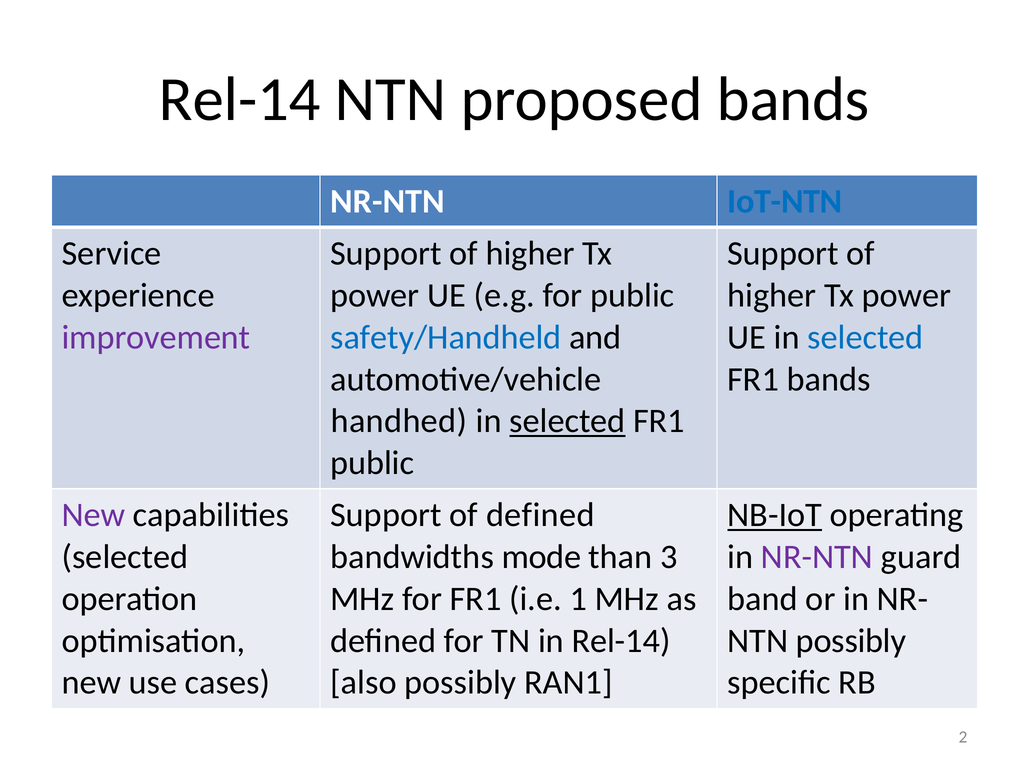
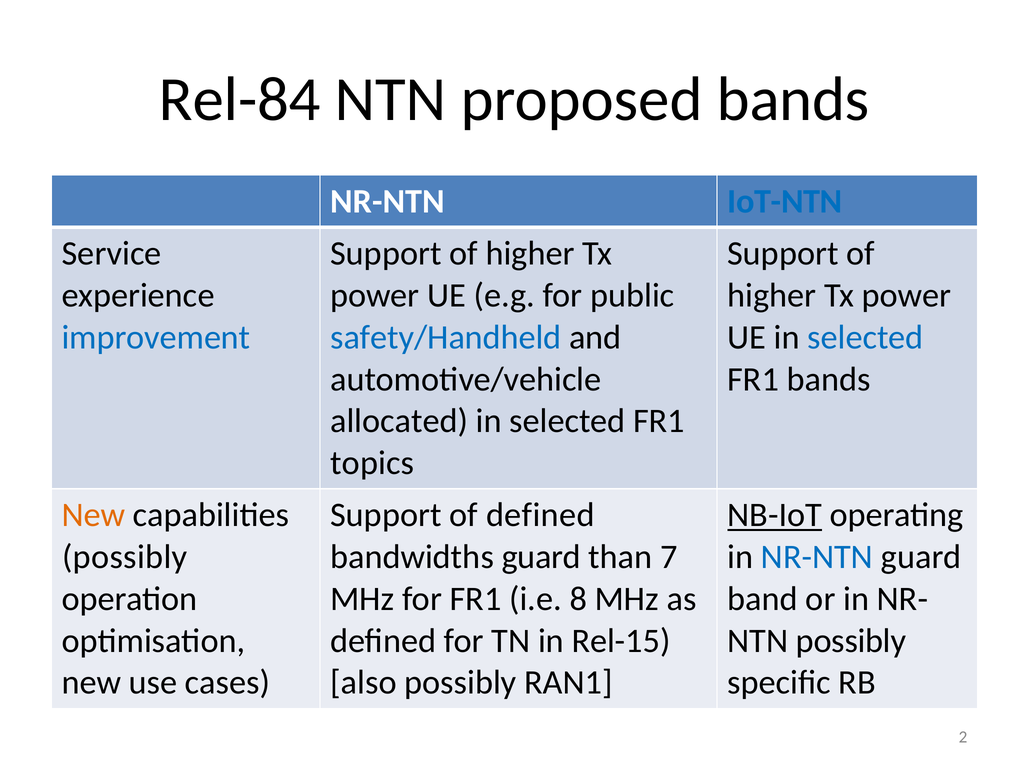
Rel-14 at (240, 100): Rel-14 -> Rel-84
improvement colour: purple -> blue
handhed: handhed -> allocated
selected at (567, 421) underline: present -> none
public at (372, 463): public -> topics
New at (94, 515) colour: purple -> orange
selected at (125, 557): selected -> possibly
bandwidths mode: mode -> guard
3: 3 -> 7
NR-NTN at (817, 557) colour: purple -> blue
1: 1 -> 8
in Rel-14: Rel-14 -> Rel-15
